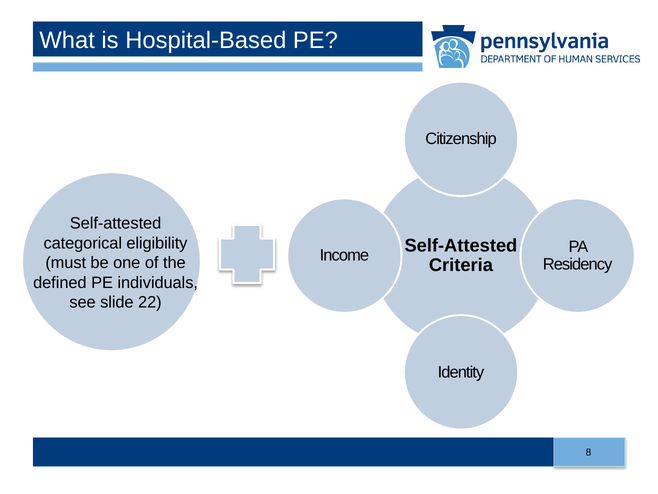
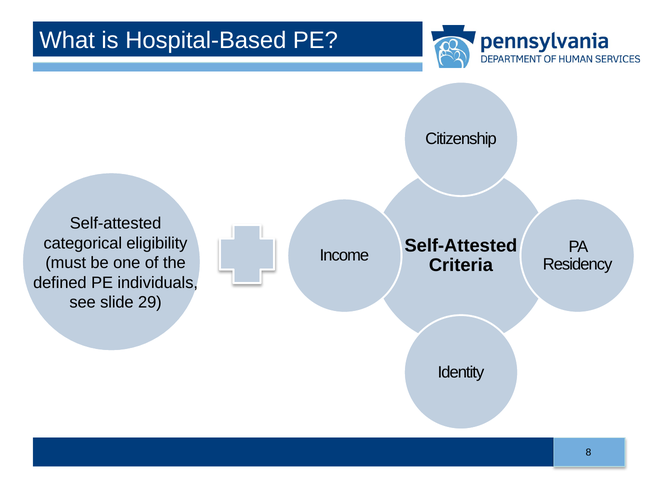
22: 22 -> 29
